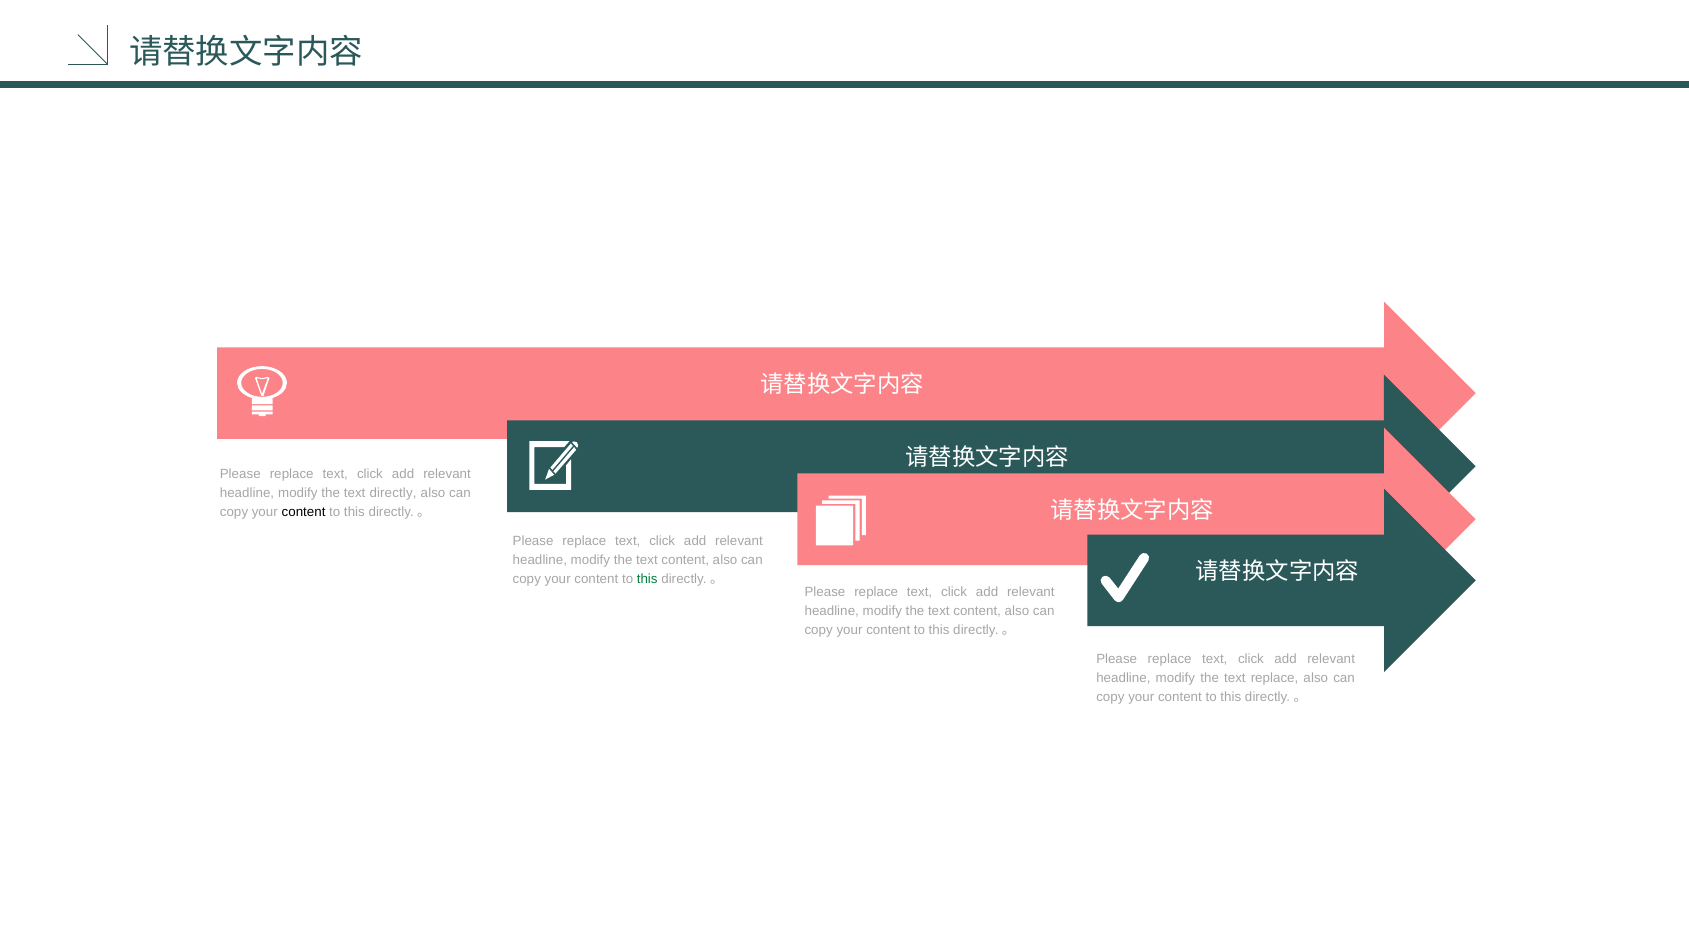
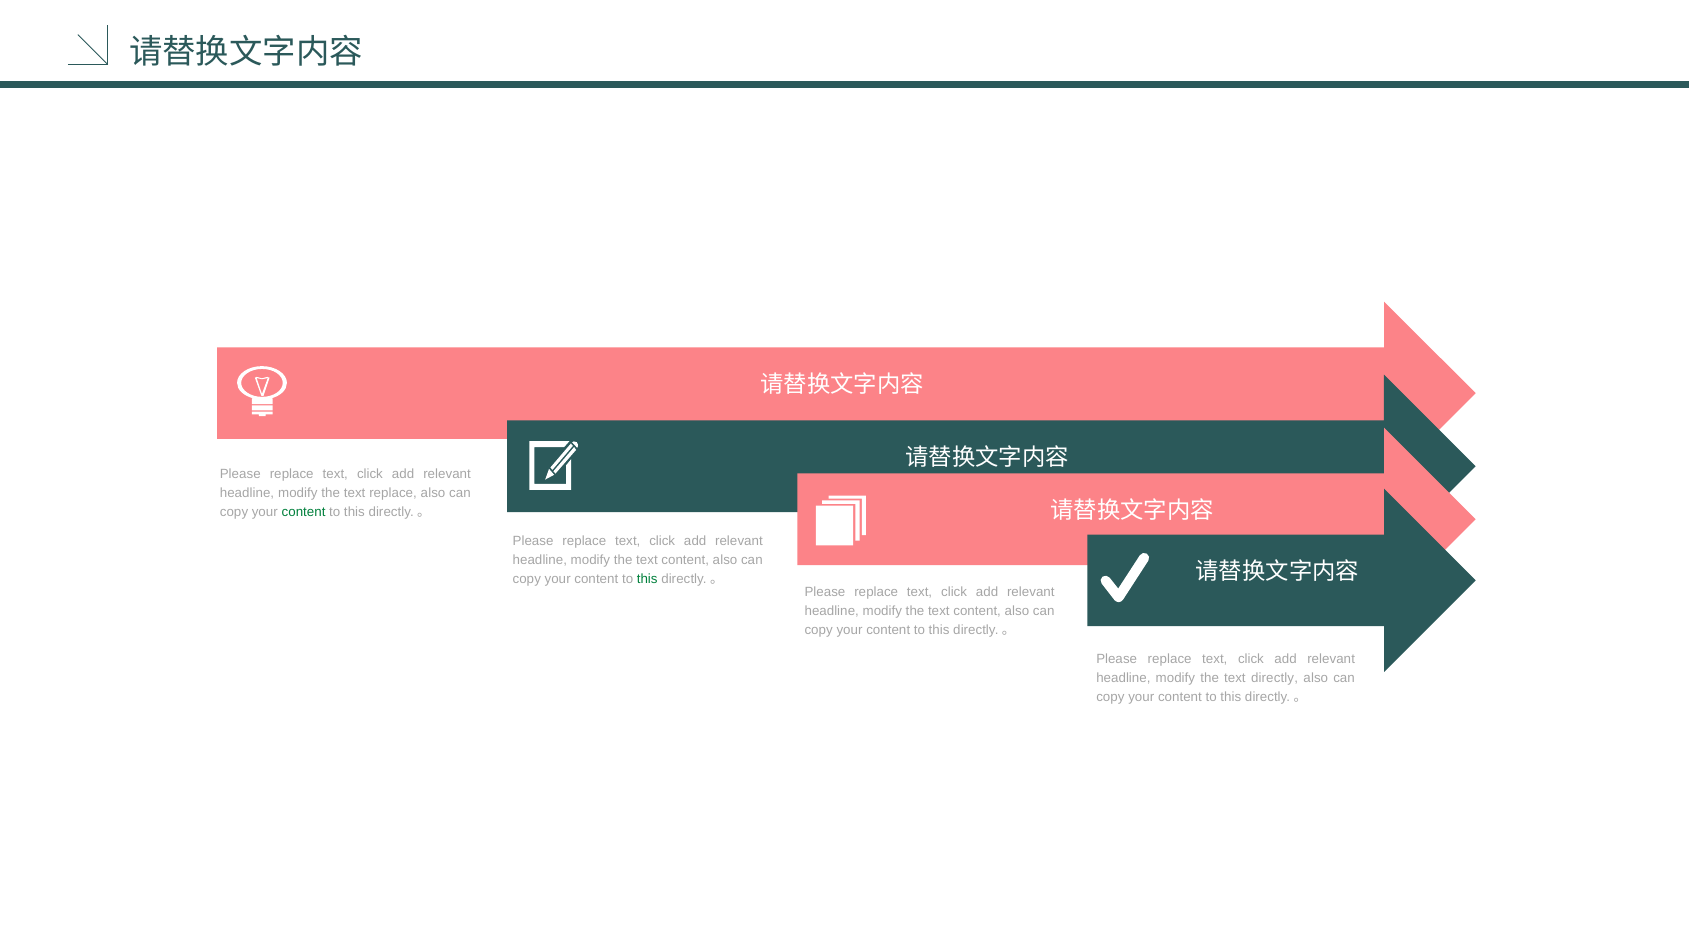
text directly: directly -> replace
content at (304, 512) colour: black -> green
text replace: replace -> directly
